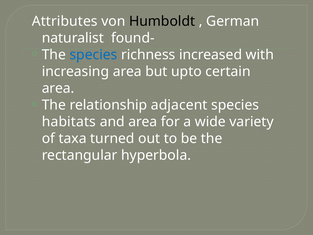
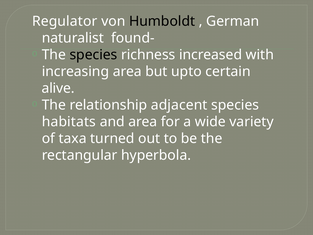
Attributes: Attributes -> Regulator
species at (93, 55) colour: blue -> black
area at (58, 88): area -> alive
